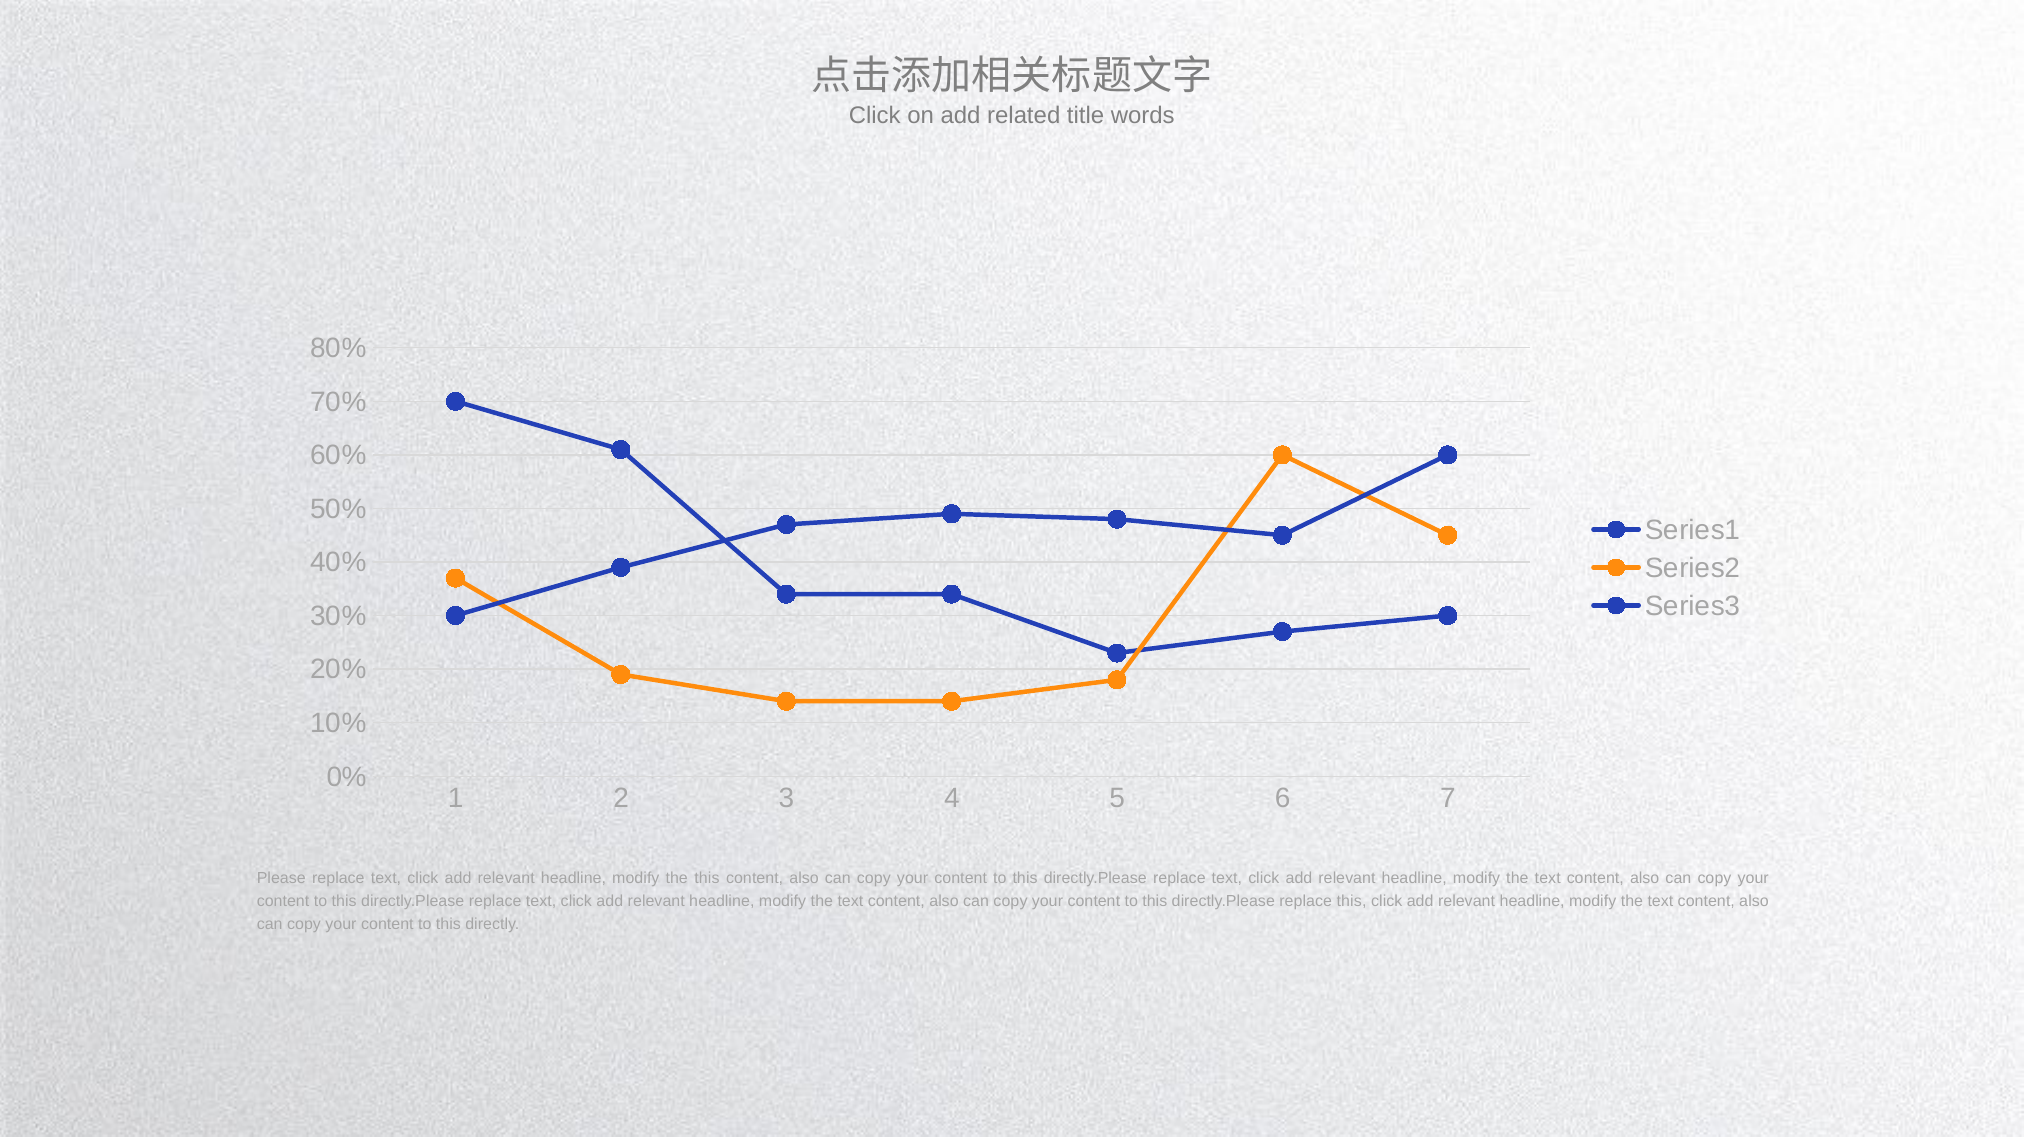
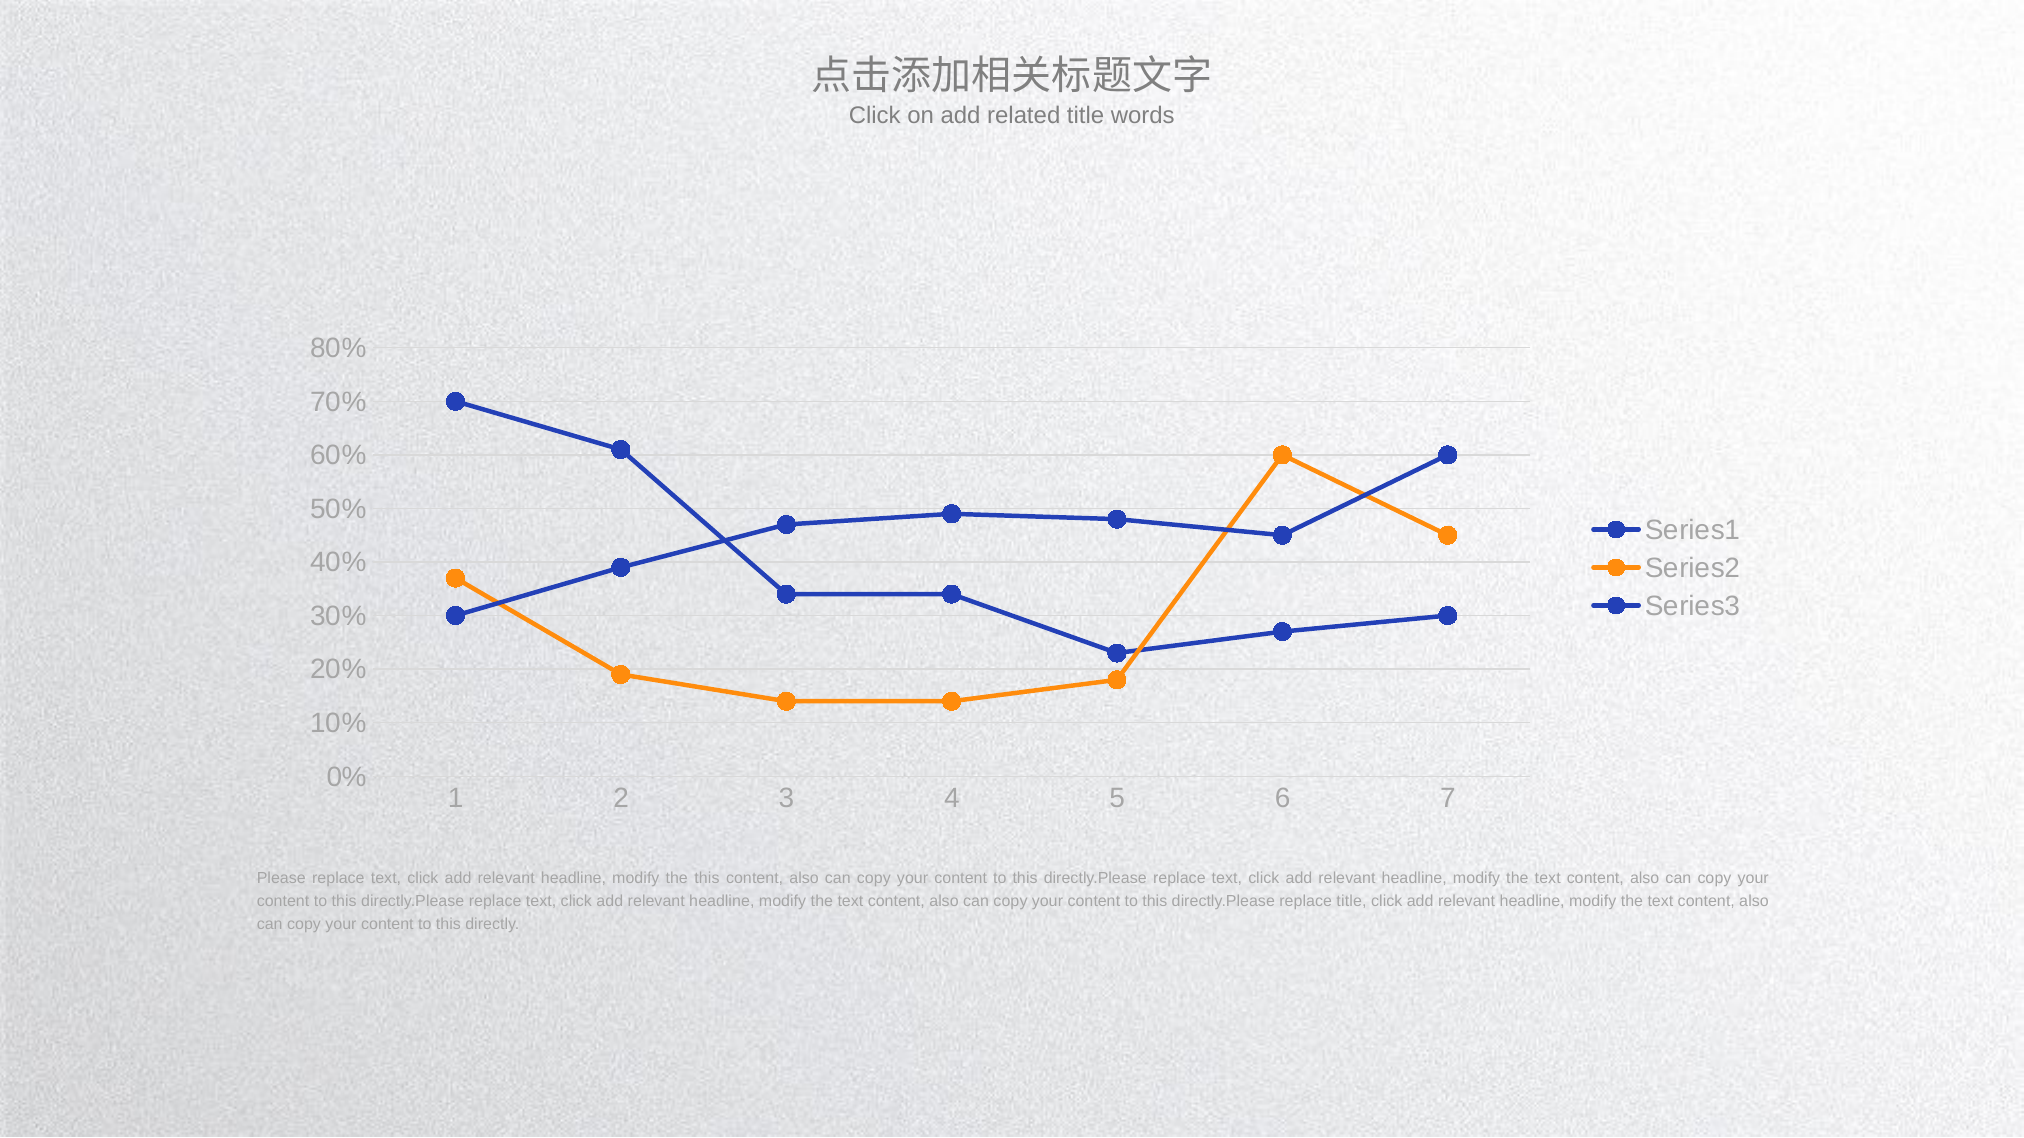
replace this: this -> title
